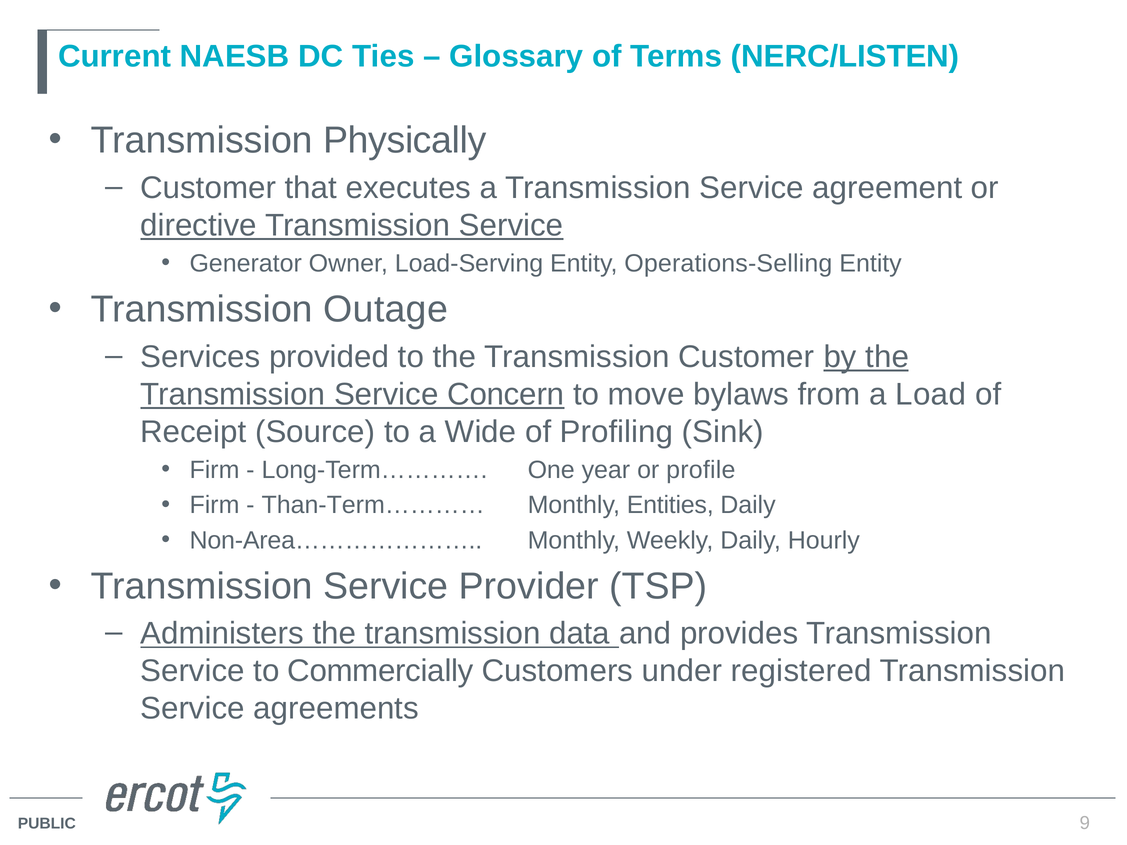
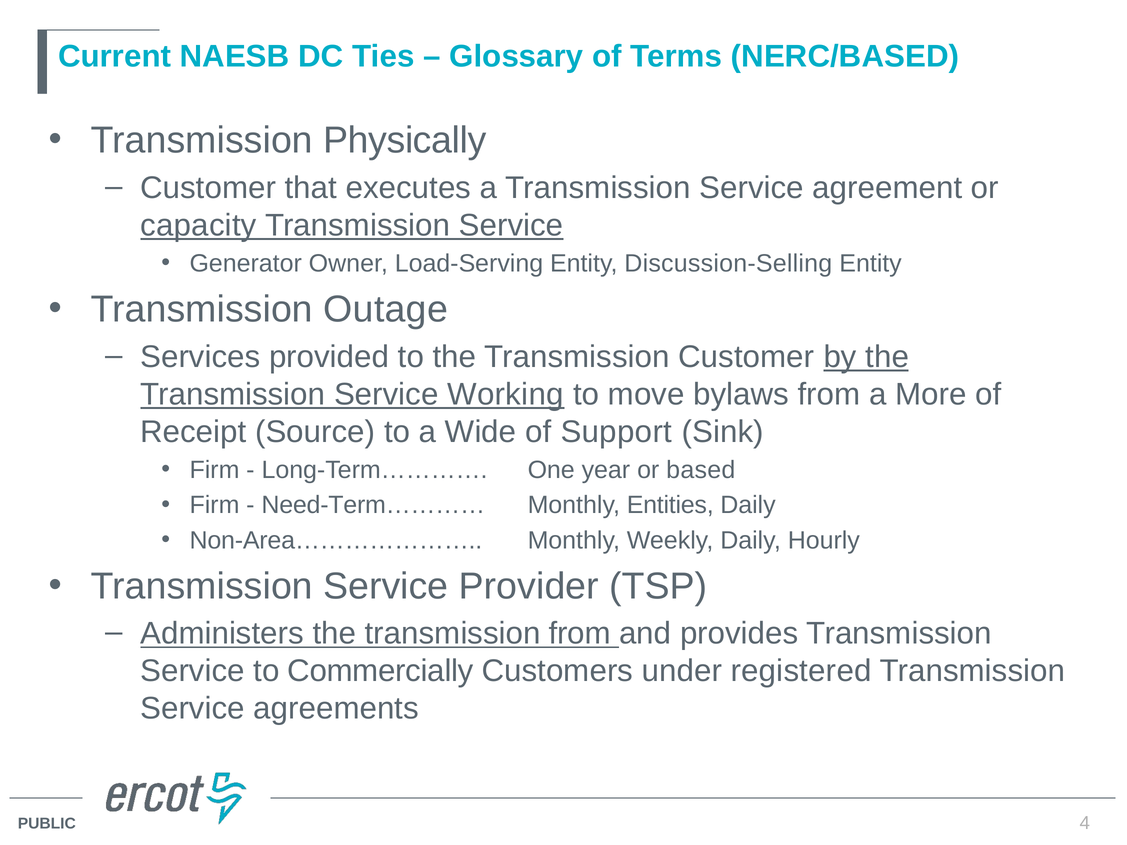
NERC/LISTEN: NERC/LISTEN -> NERC/BASED
directive: directive -> capacity
Operations-Selling: Operations-Selling -> Discussion-Selling
Concern: Concern -> Working
Load: Load -> More
Profiling: Profiling -> Support
profile: profile -> based
Than-Term…………: Than-Term………… -> Need-Term…………
transmission data: data -> from
9: 9 -> 4
